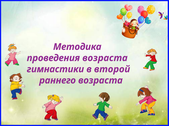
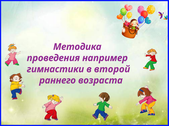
проведения возраста: возраста -> например
